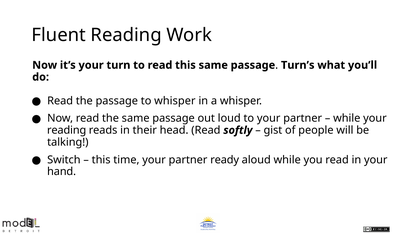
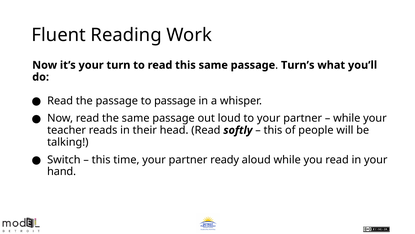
to whisper: whisper -> passage
reading at (67, 130): reading -> teacher
gist at (273, 130): gist -> this
